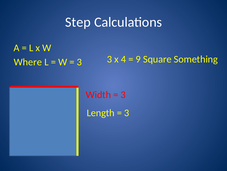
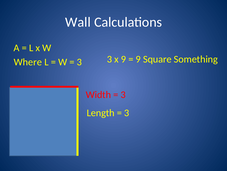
Step: Step -> Wall
x 4: 4 -> 9
